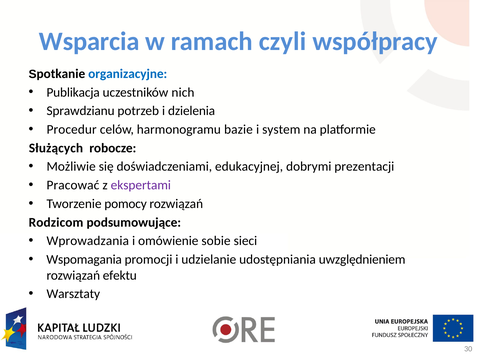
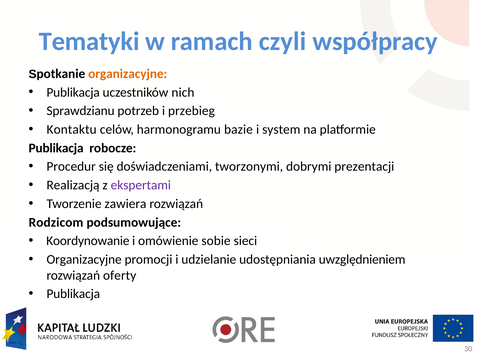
Wsparcia: Wsparcia -> Tematyki
organizacyjne at (128, 74) colour: blue -> orange
dzielenia: dzielenia -> przebieg
Procedur: Procedur -> Kontaktu
Służących at (56, 148): Służących -> Publikacja
Możliwie: Możliwie -> Procedur
edukacyjnej: edukacyjnej -> tworzonymi
Pracować: Pracować -> Realizacją
pomocy: pomocy -> zawiera
Wprowadzania: Wprowadzania -> Koordynowanie
Wspomagania at (84, 259): Wspomagania -> Organizacyjne
efektu: efektu -> oferty
Warsztaty at (73, 294): Warsztaty -> Publikacja
